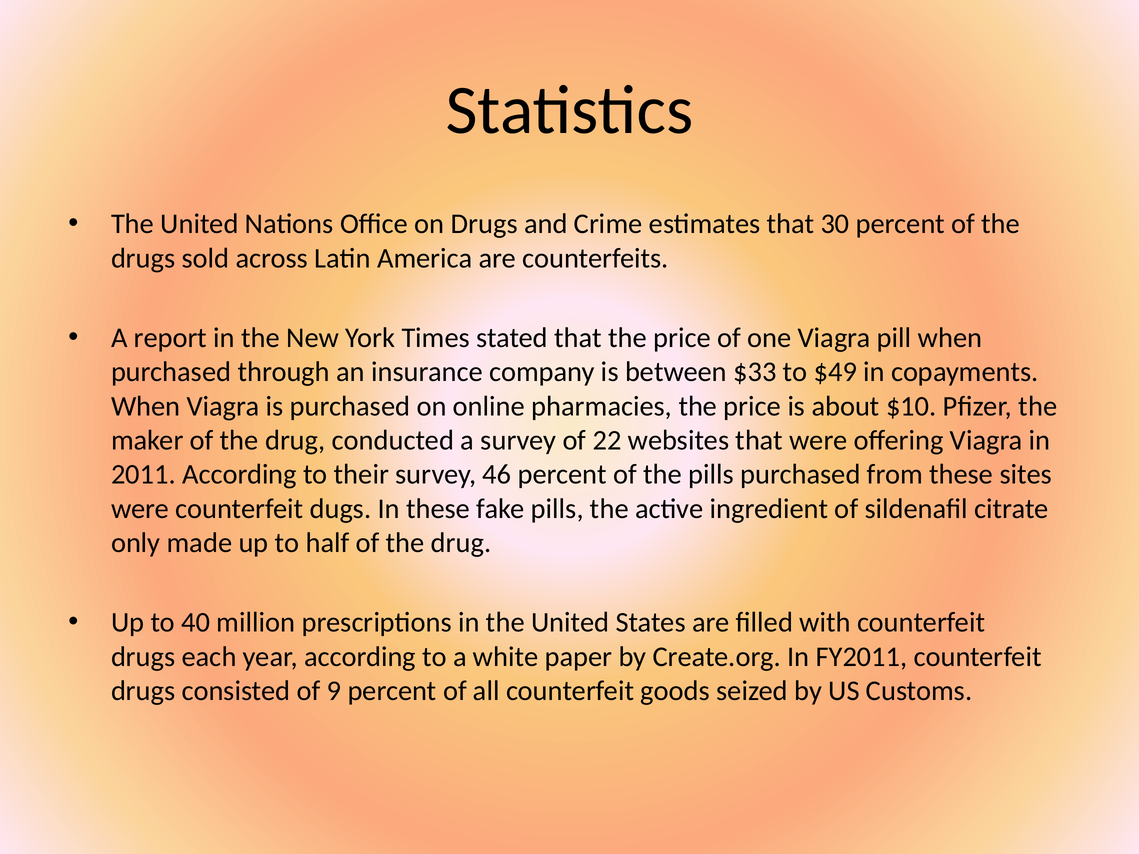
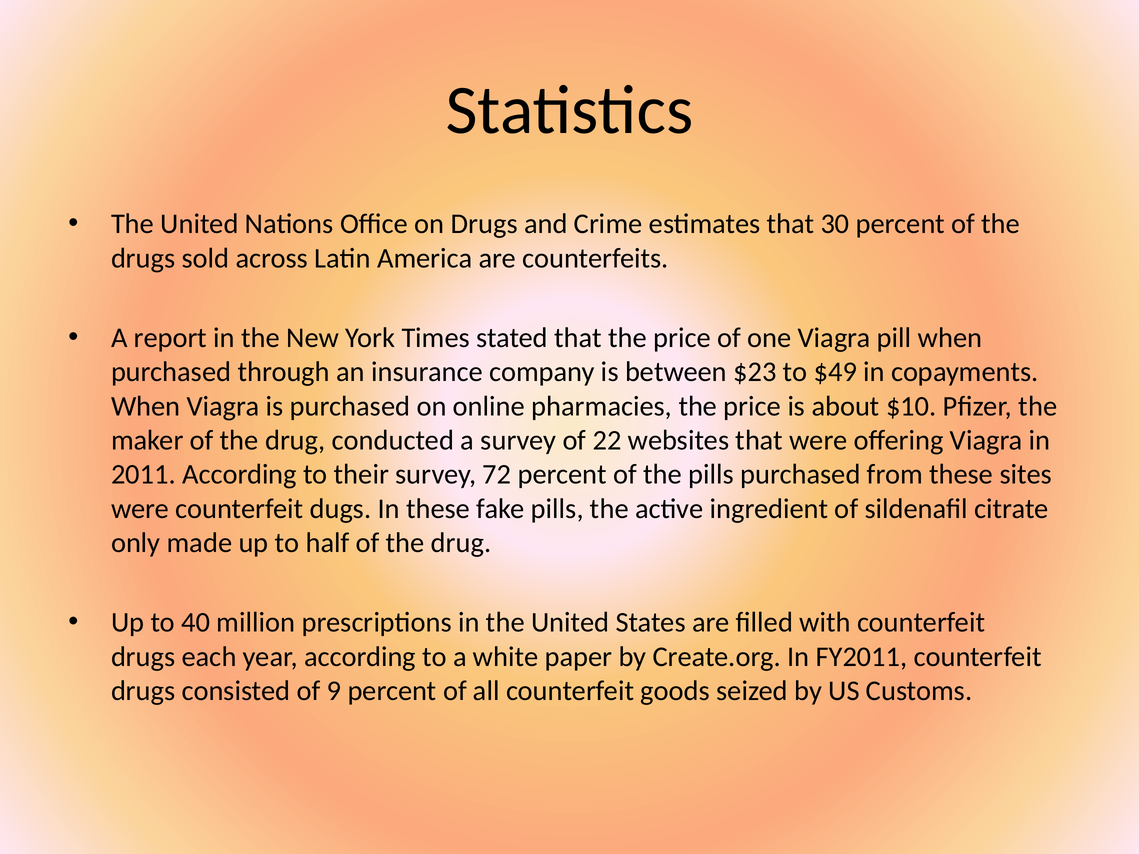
$33: $33 -> $23
46: 46 -> 72
